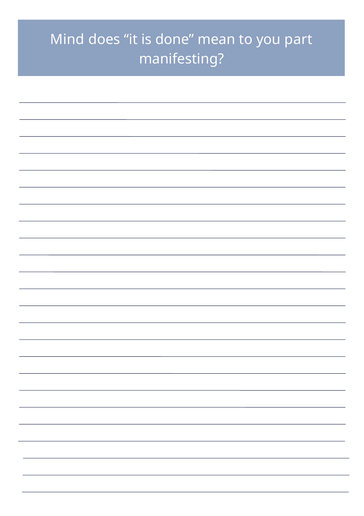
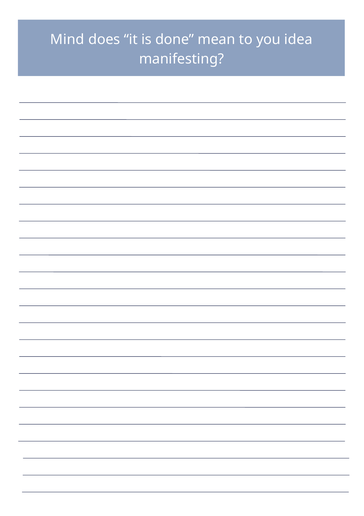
part: part -> idea
